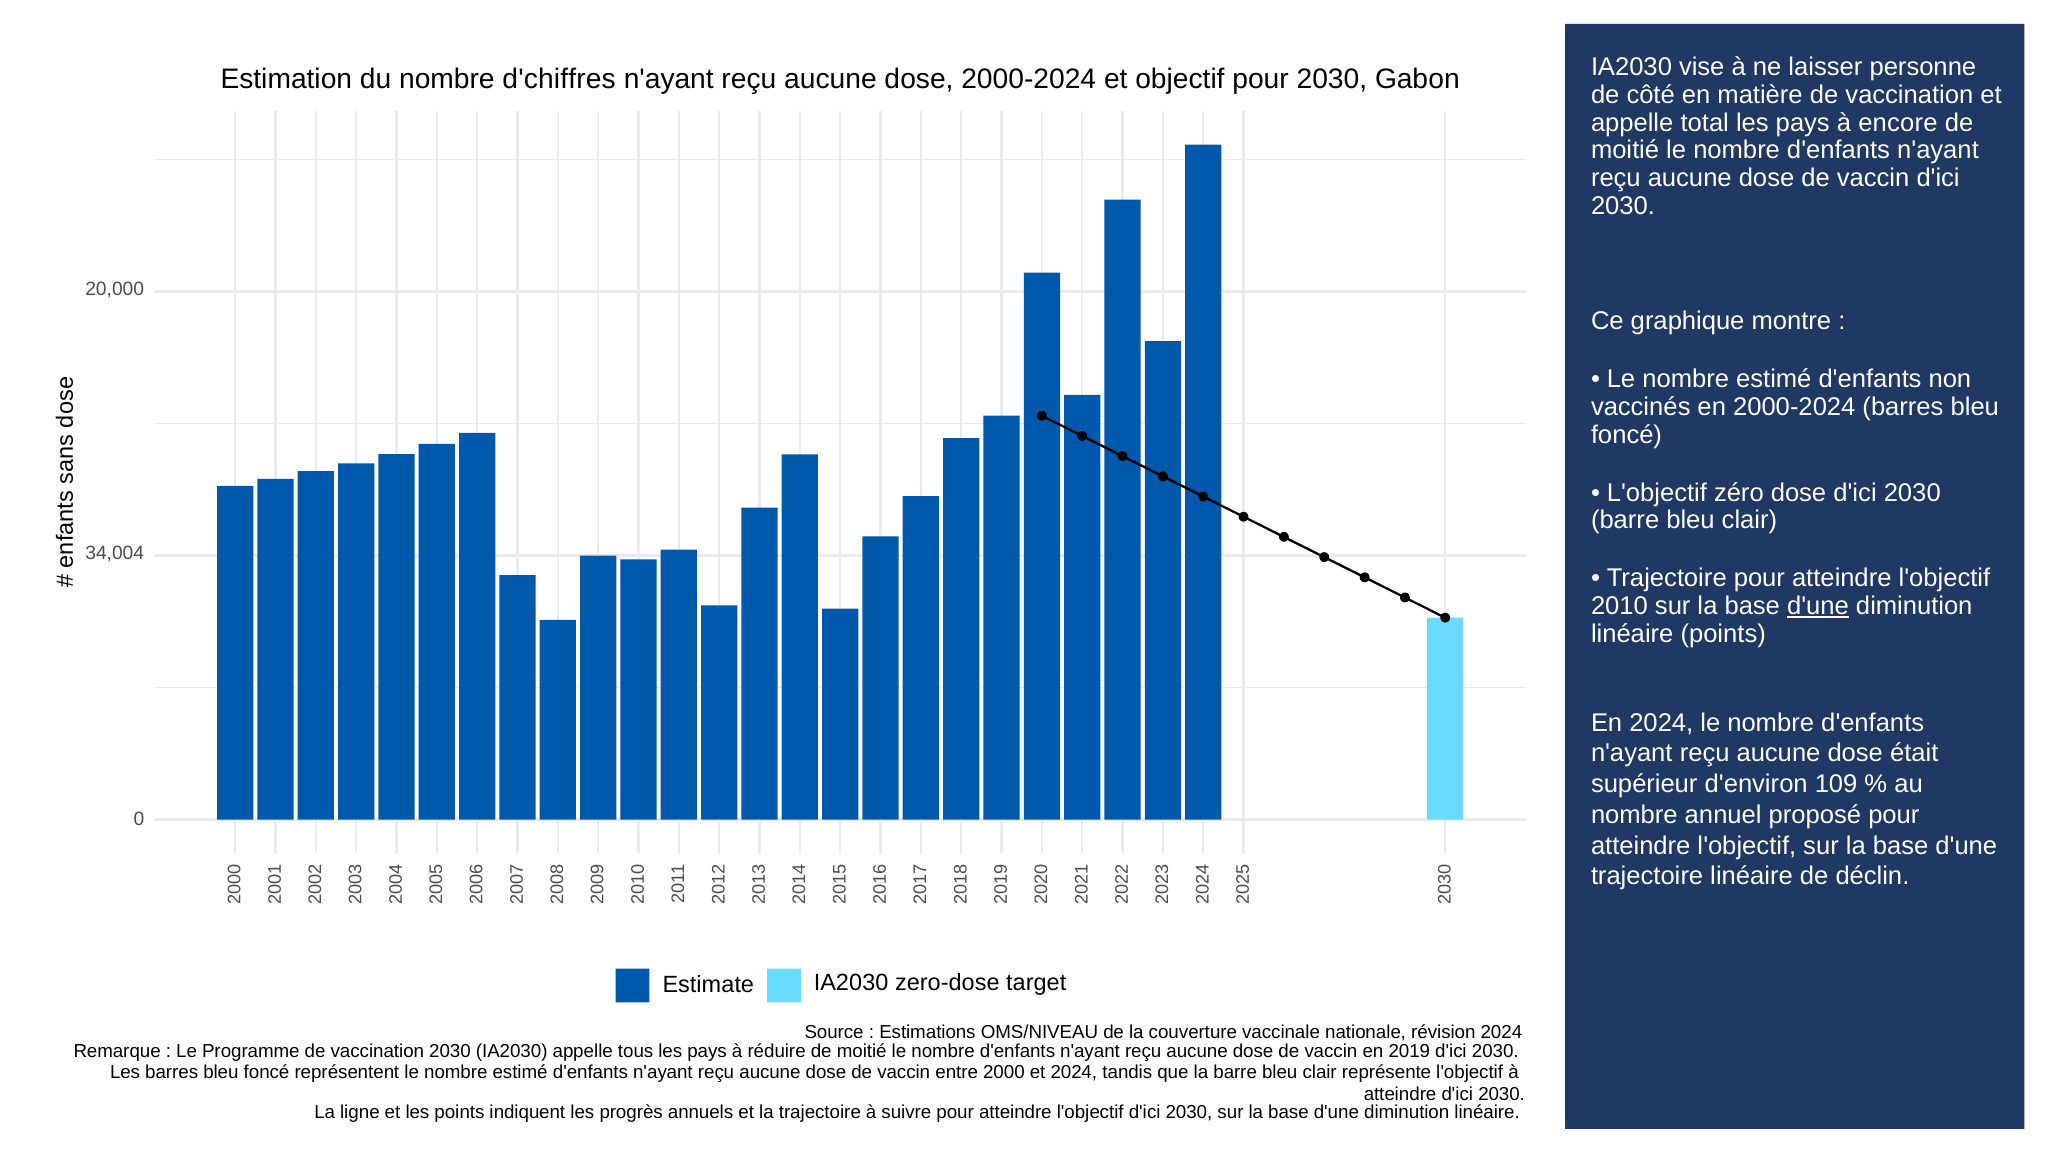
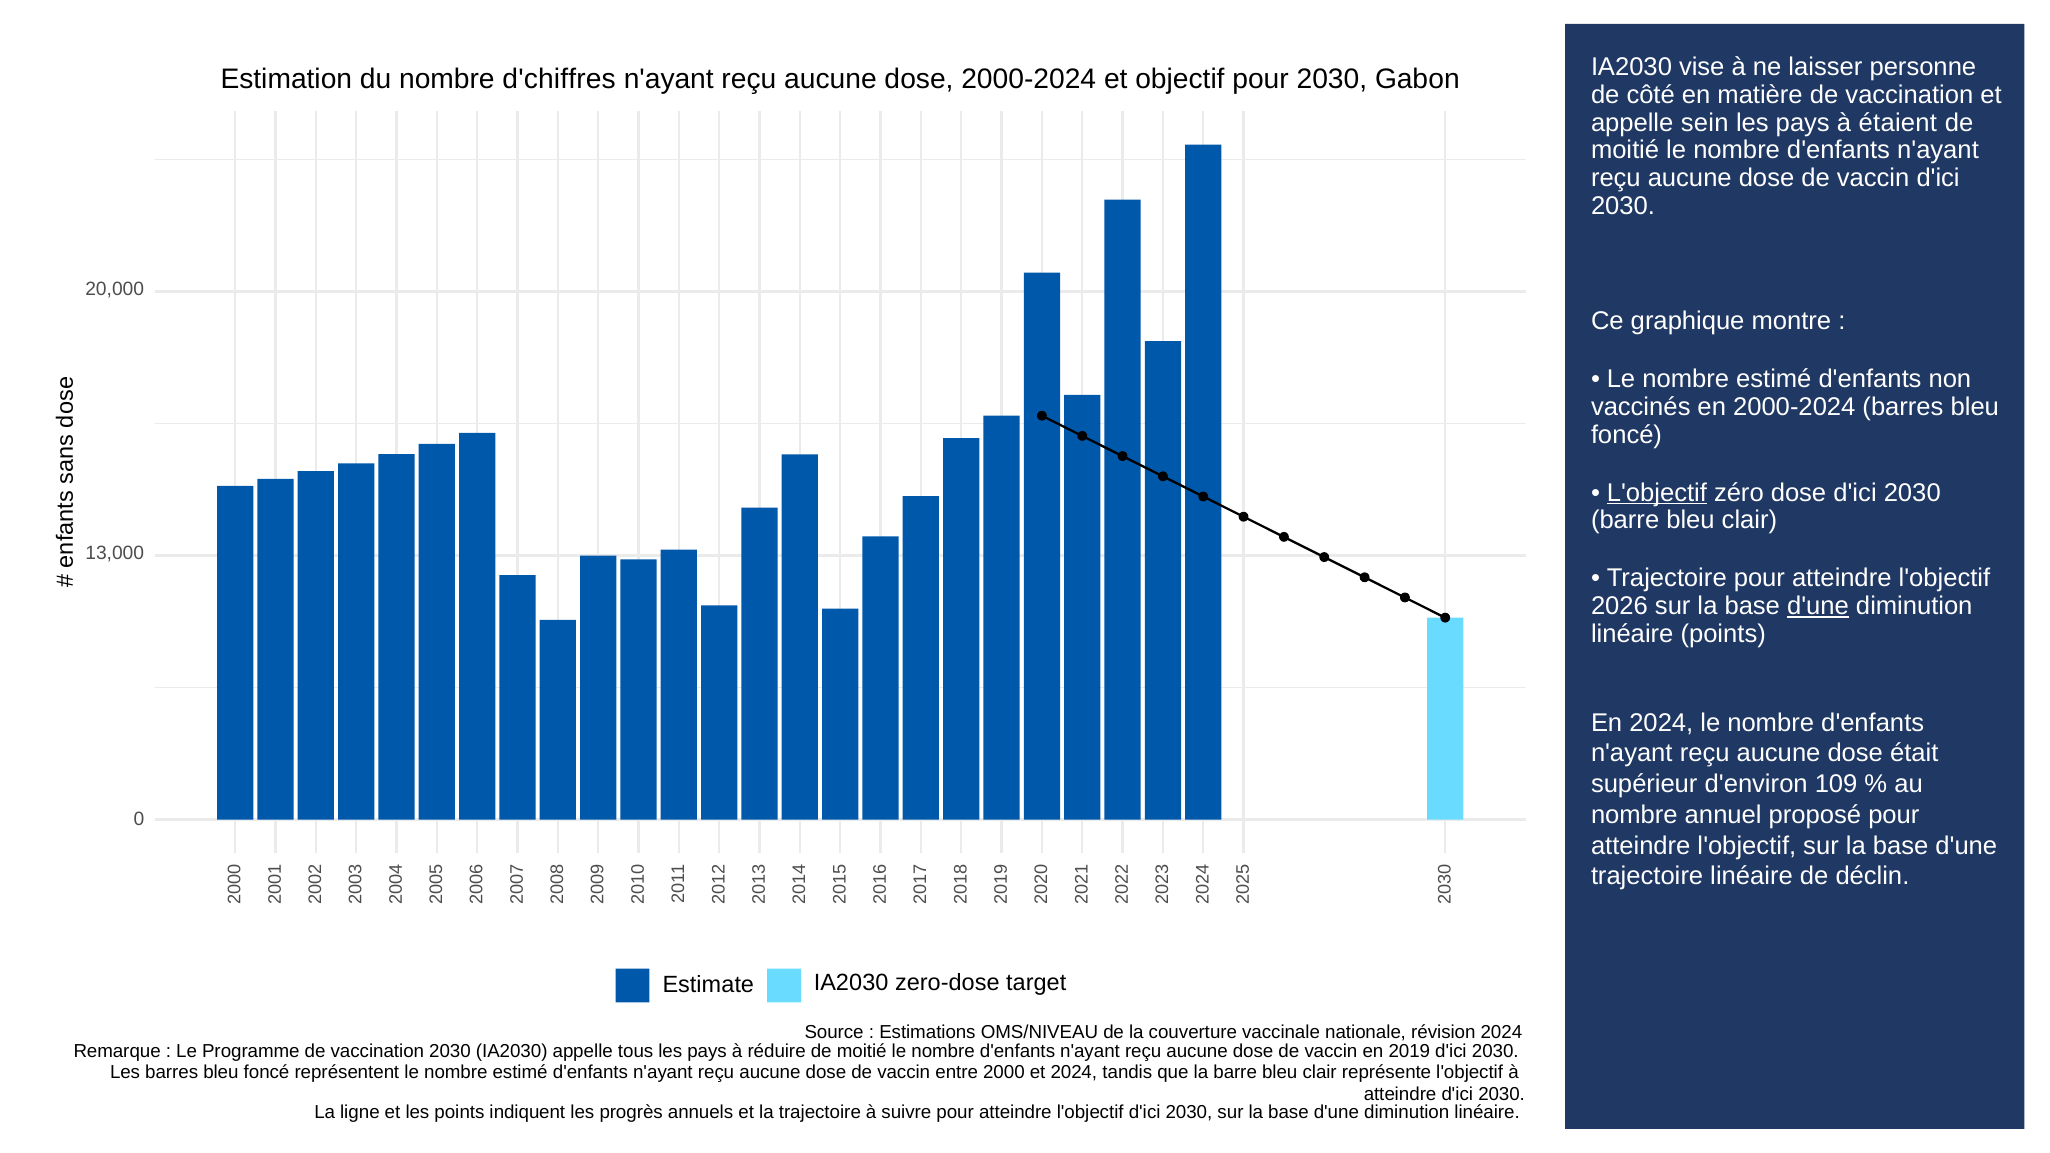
total: total -> sein
encore: encore -> étaient
L'objectif at (1657, 493) underline: none -> present
34,004: 34,004 -> 13,000
2010: 2010 -> 2026
